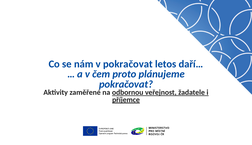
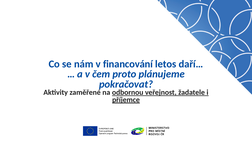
v pokračovat: pokračovat -> financování
